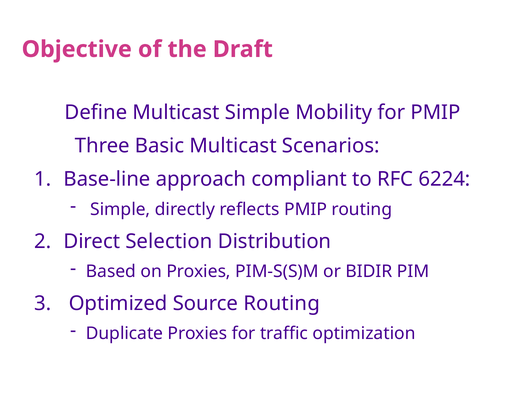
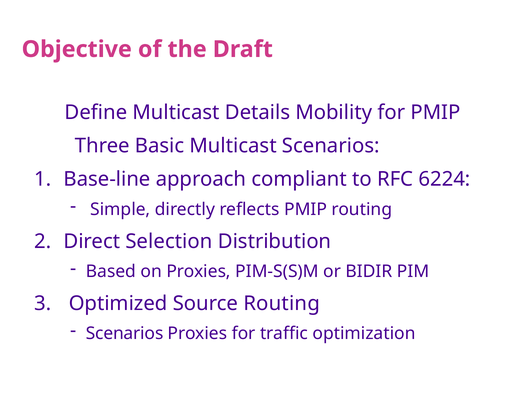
Multicast Simple: Simple -> Details
Duplicate at (124, 334): Duplicate -> Scenarios
